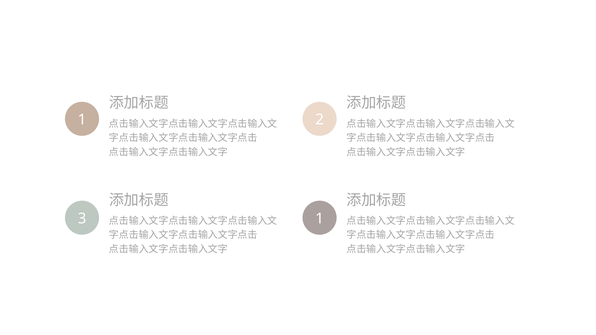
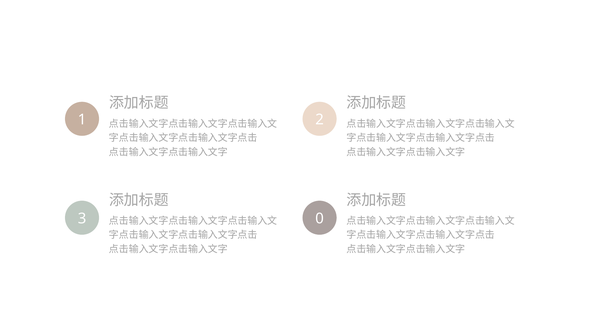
3 1: 1 -> 0
